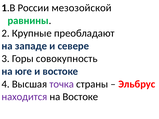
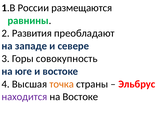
мезозойской: мезозойской -> размещаются
Крупные: Крупные -> Развития
точка colour: purple -> orange
